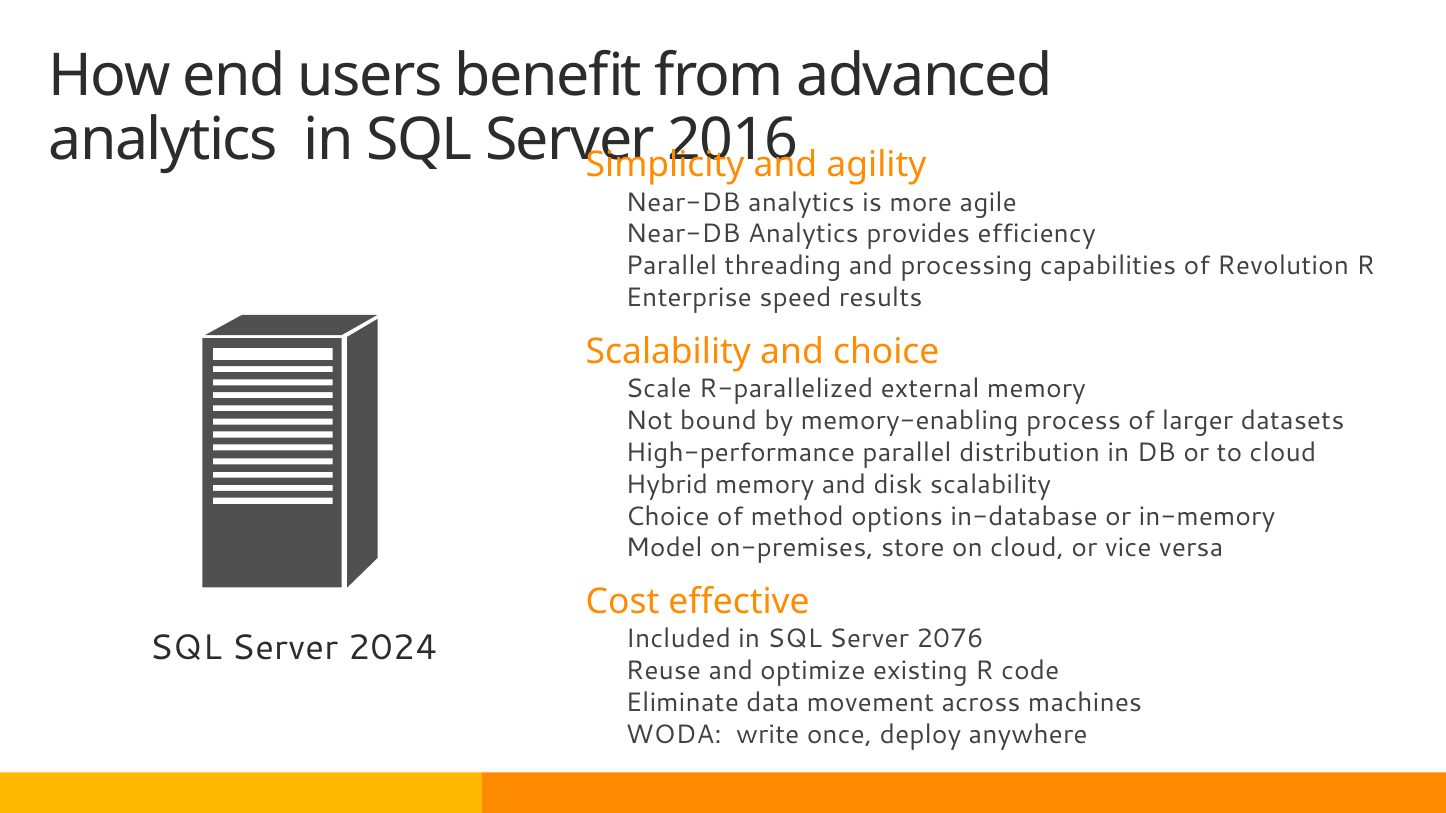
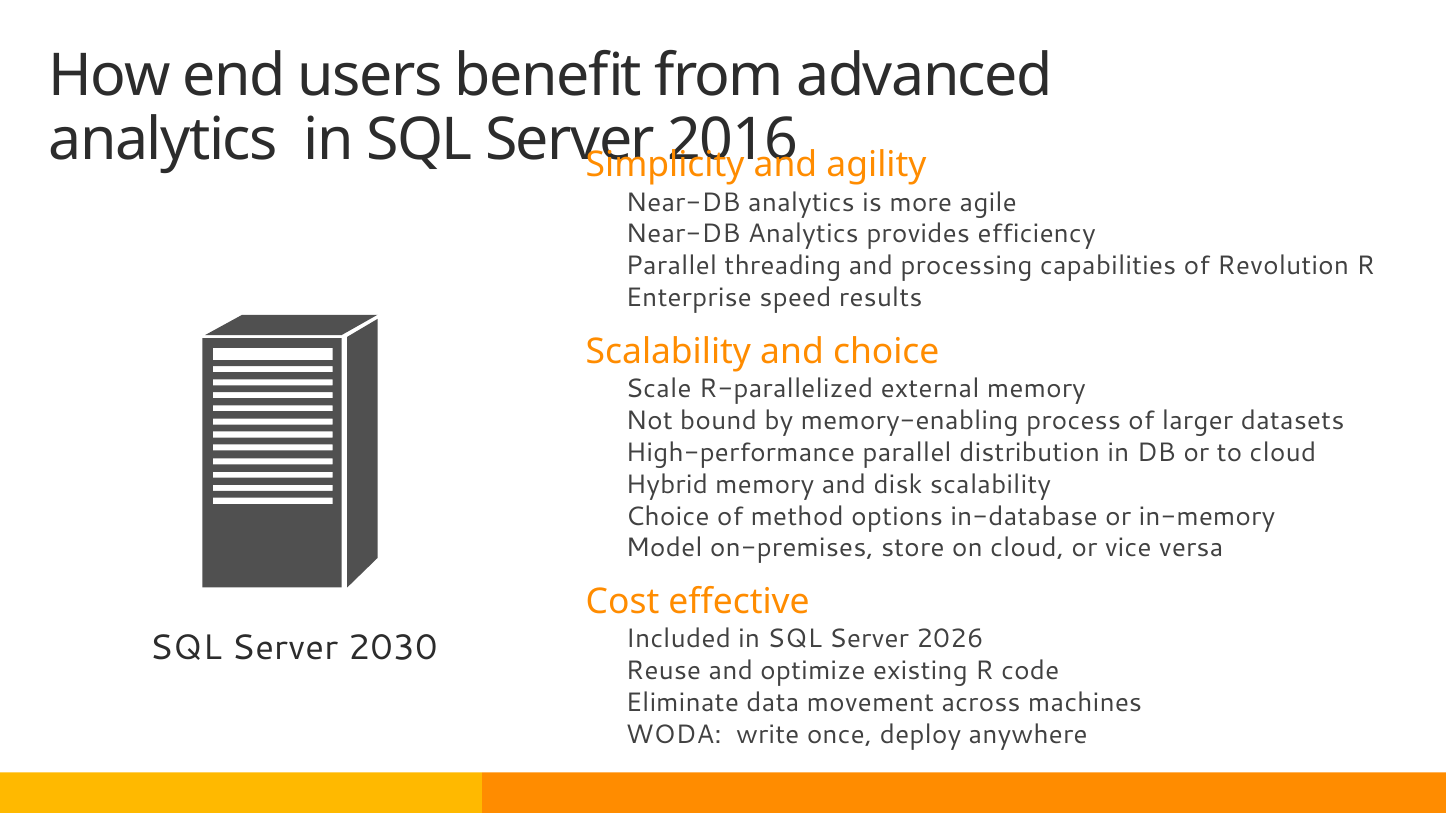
2076: 2076 -> 2026
2024: 2024 -> 2030
